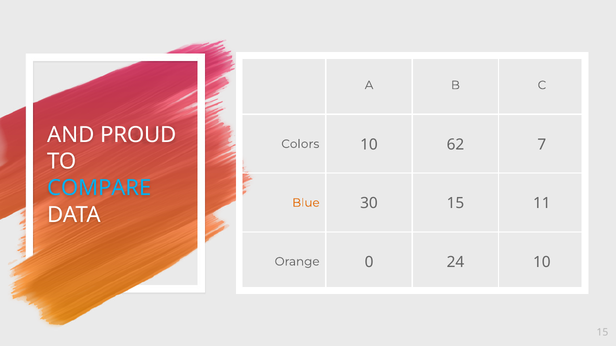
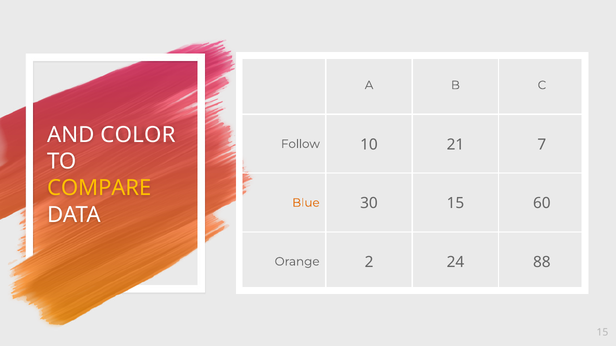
PROUD: PROUD -> COLOR
Colors: Colors -> Follow
62: 62 -> 21
COMPARE colour: light blue -> yellow
11: 11 -> 60
0: 0 -> 2
24 10: 10 -> 88
